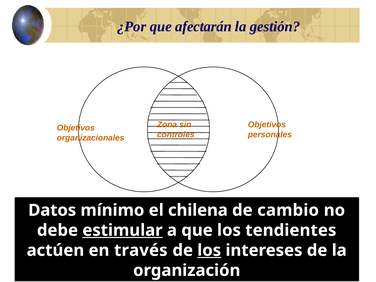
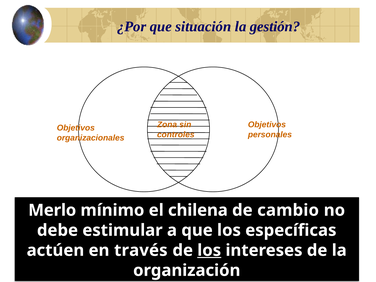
afectarán: afectarán -> situación
Datos: Datos -> Merlo
estimular underline: present -> none
tendientes: tendientes -> específicas
